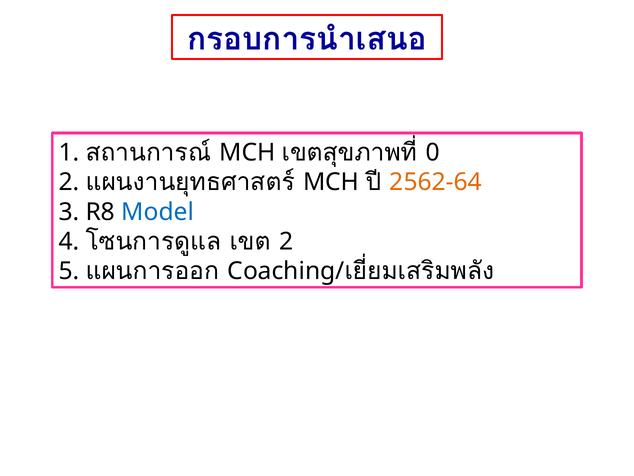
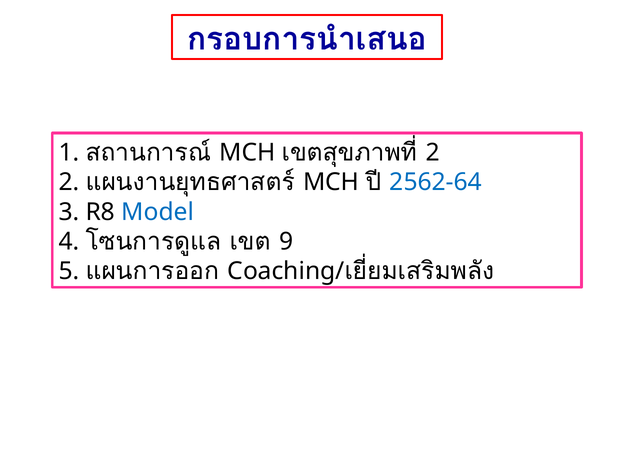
0 at (433, 153): 0 -> 2
2562-64 colour: orange -> blue
2 at (286, 241): 2 -> 9
